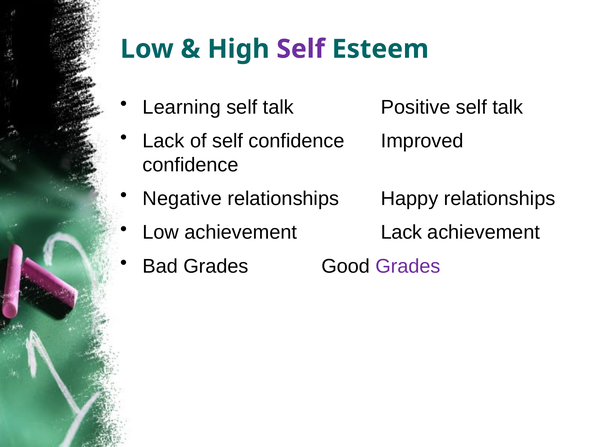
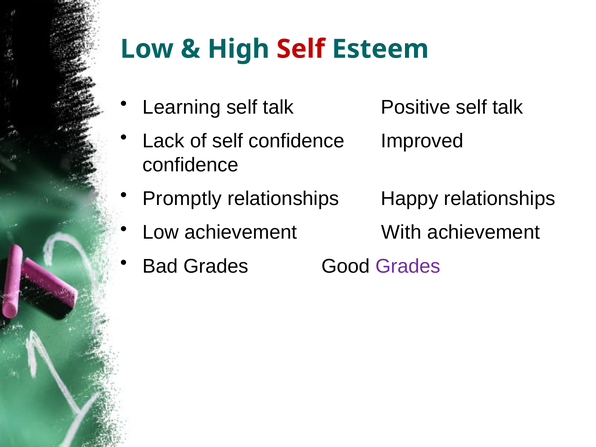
Self at (301, 49) colour: purple -> red
Negative: Negative -> Promptly
achievement Lack: Lack -> With
